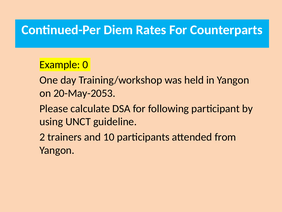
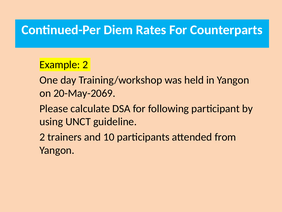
Example 0: 0 -> 2
20-May-2053: 20-May-2053 -> 20-May-2069
